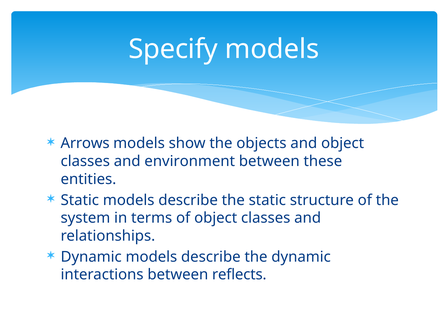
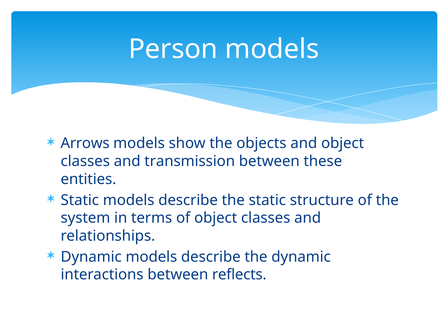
Specify: Specify -> Person
environment: environment -> transmission
